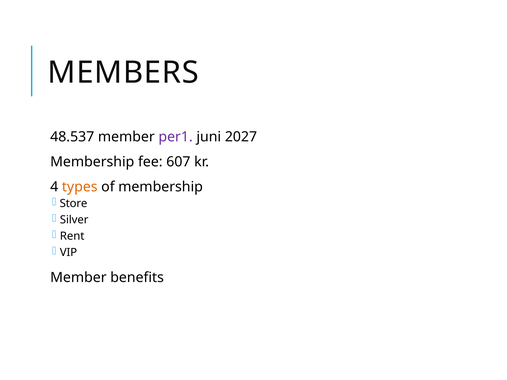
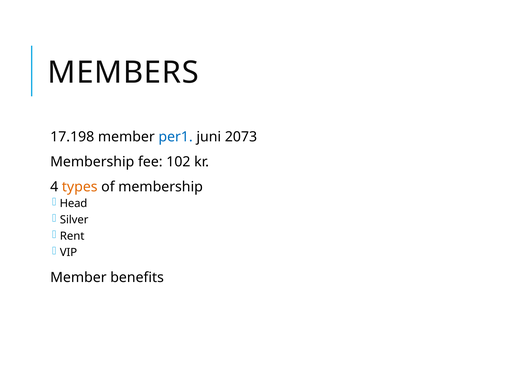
48.537: 48.537 -> 17.198
per1 colour: purple -> blue
2027: 2027 -> 2073
607: 607 -> 102
Store: Store -> Head
